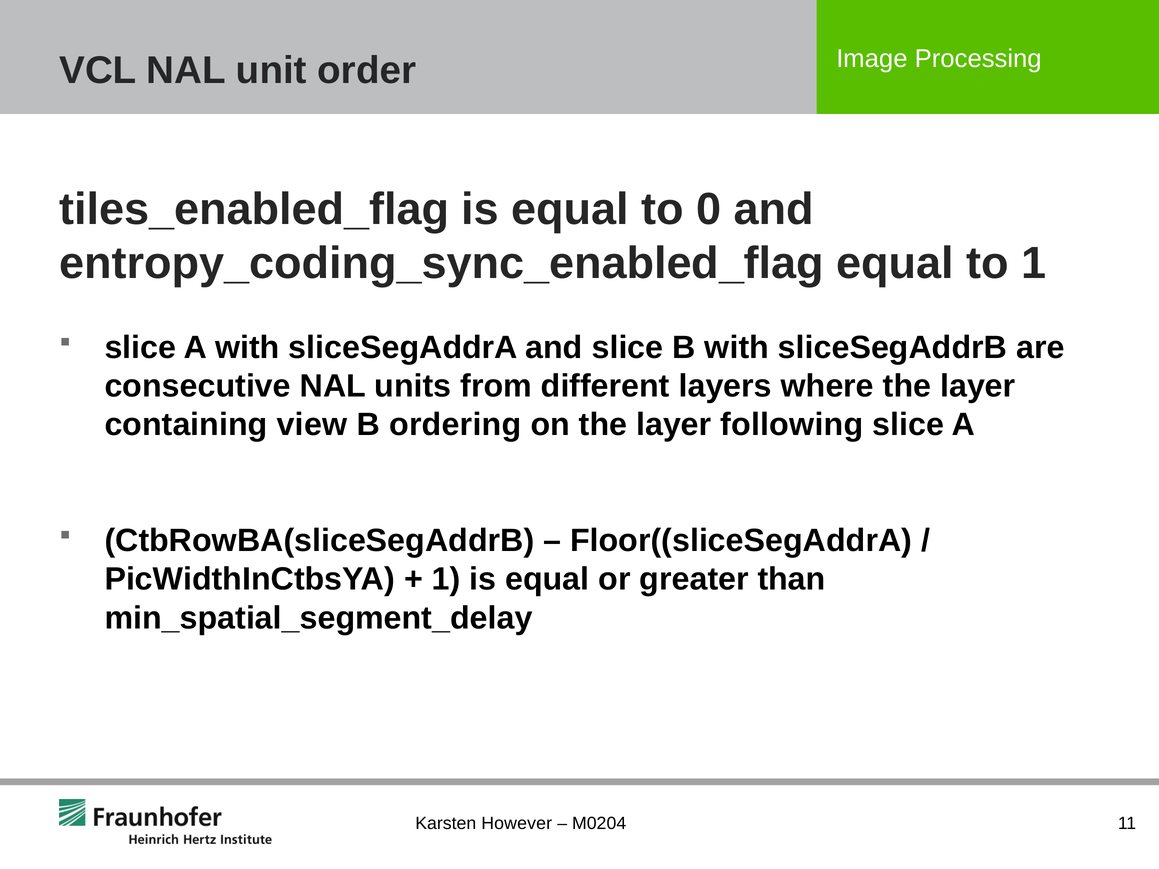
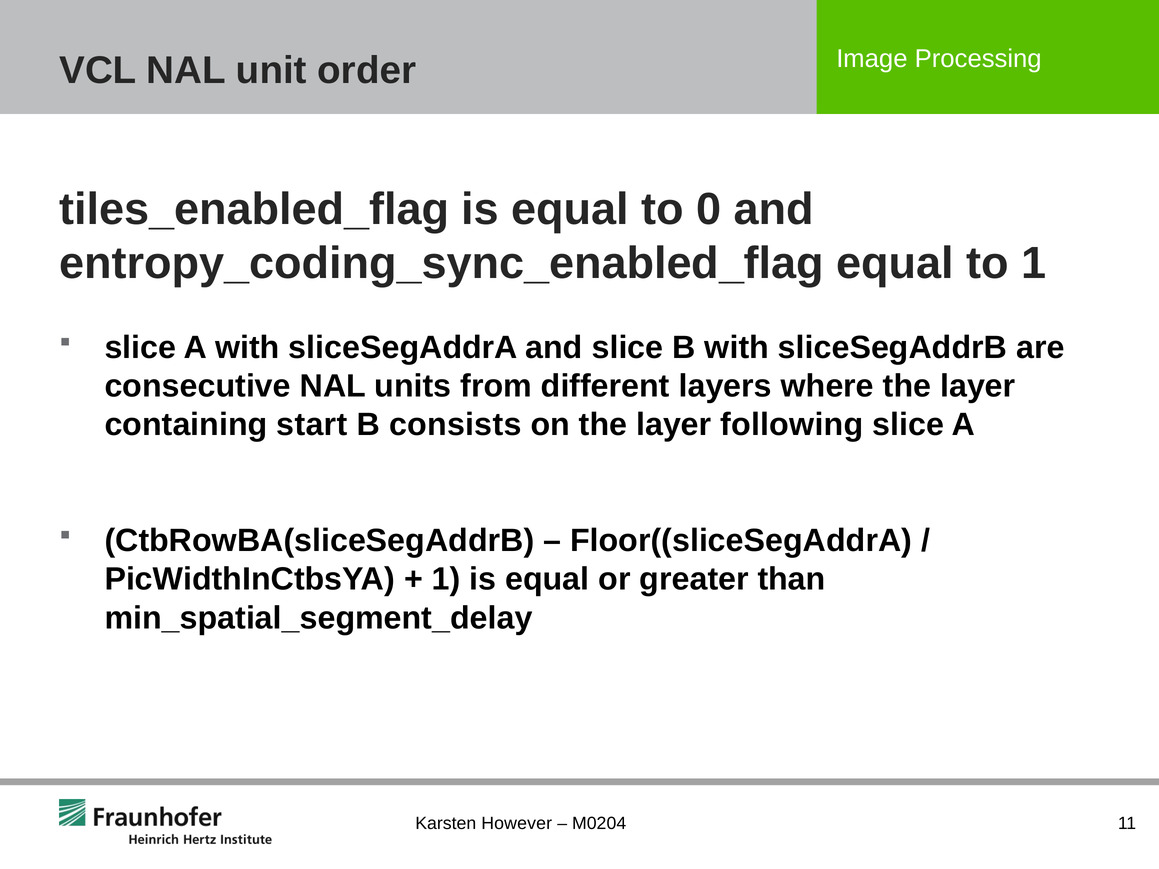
view: view -> start
ordering: ordering -> consists
